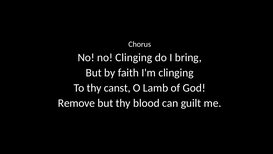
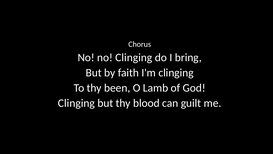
canst: canst -> been
Remove at (77, 103): Remove -> Clinging
